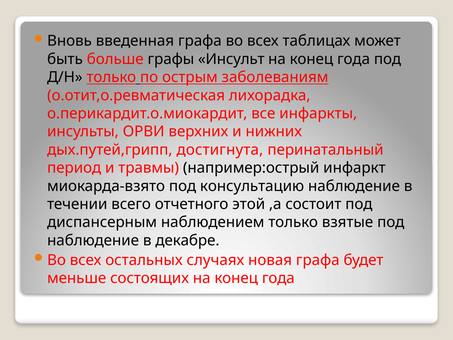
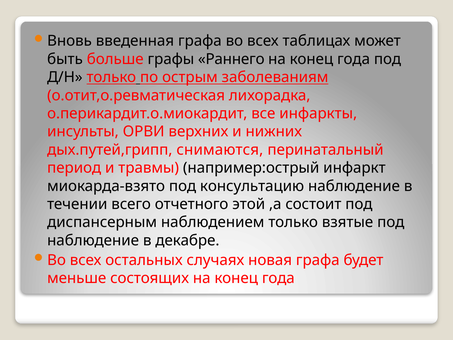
Инсульт: Инсульт -> Раннего
достигнута: достигнута -> снимаются
